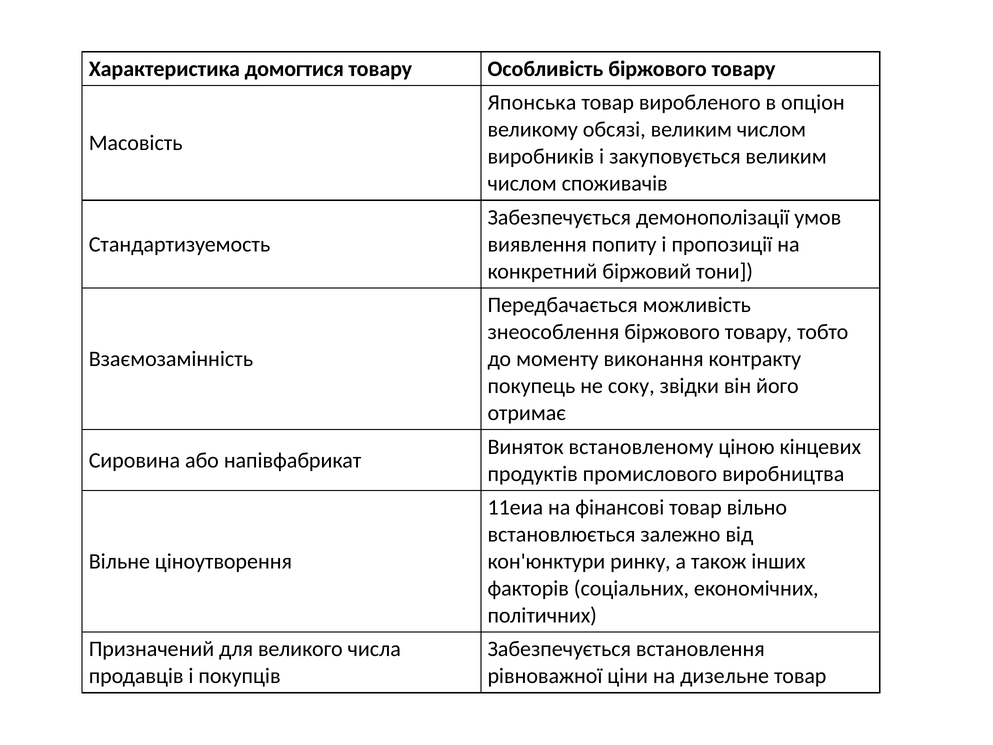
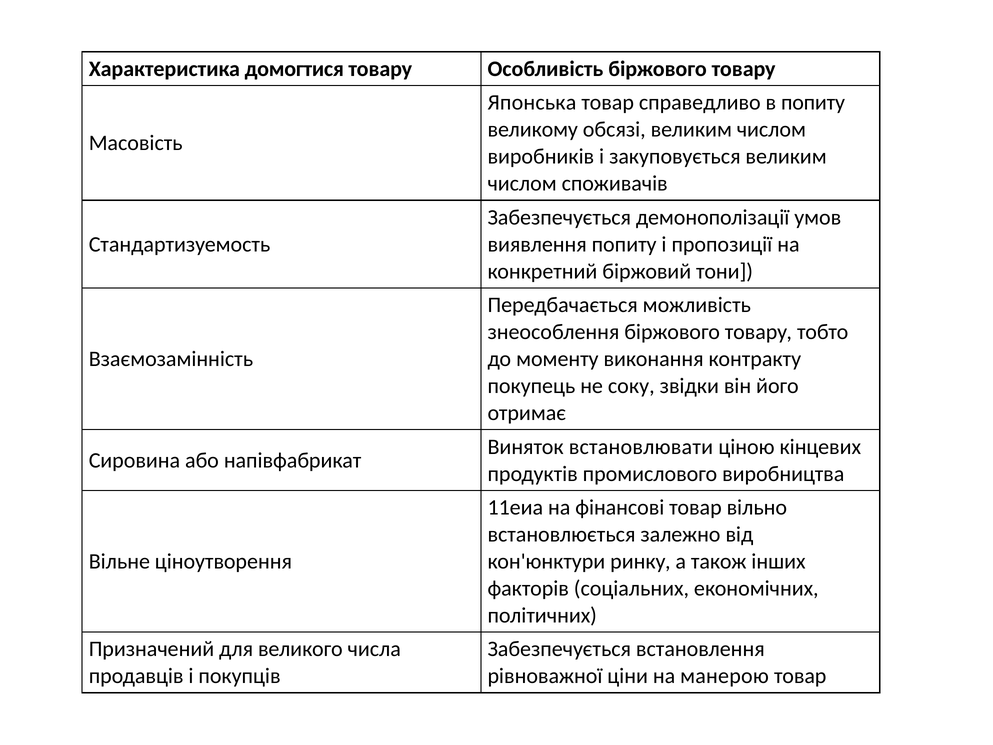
виробленого: виробленого -> справедливо
в опціон: опціон -> попиту
встановленому: встановленому -> встановлювати
дизельне: дизельне -> манерою
